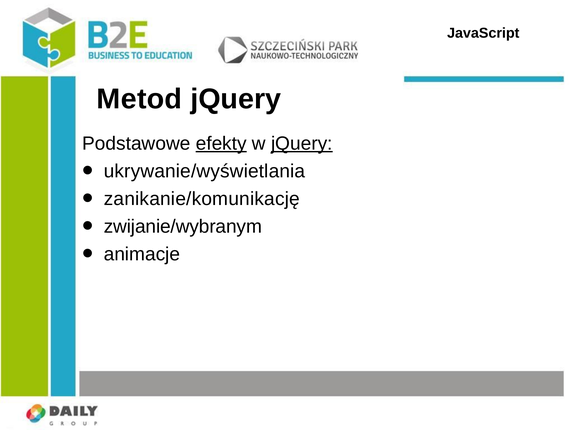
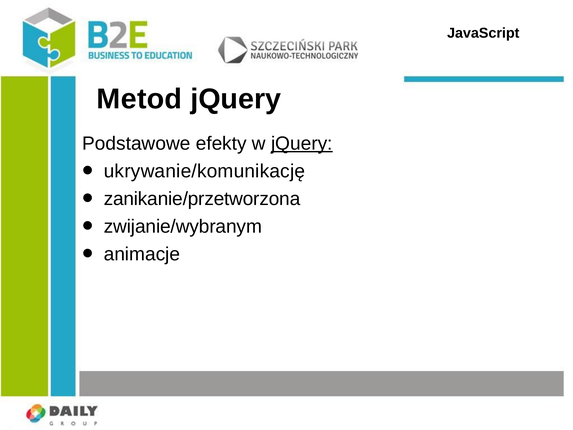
efekty underline: present -> none
ukrywanie/wyświetlania: ukrywanie/wyświetlania -> ukrywanie/komunikację
zanikanie/komunikację: zanikanie/komunikację -> zanikanie/przetworzona
